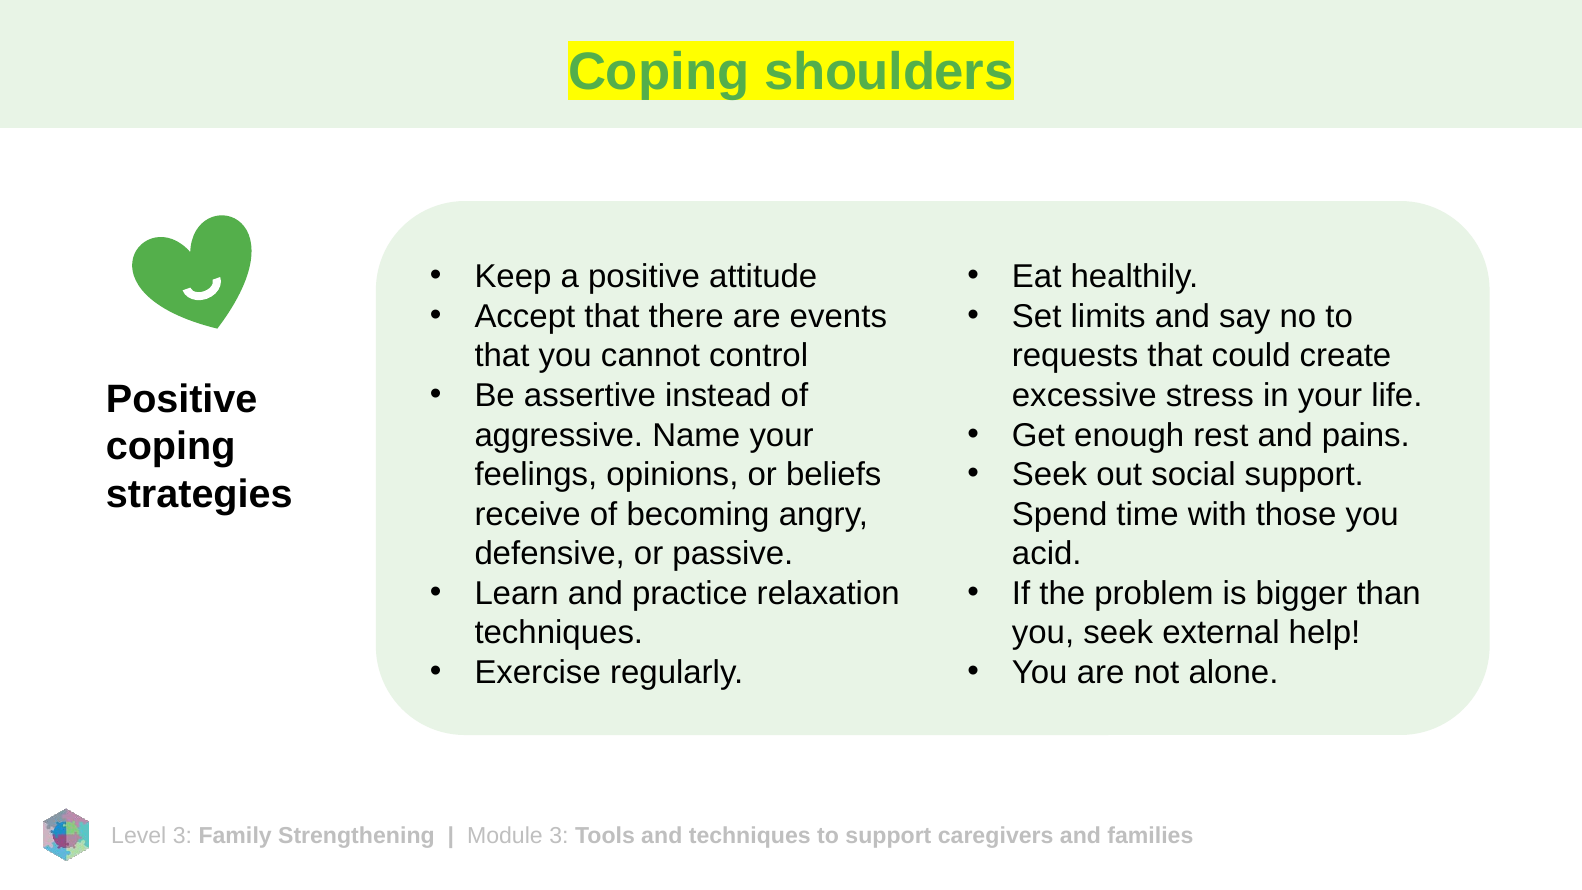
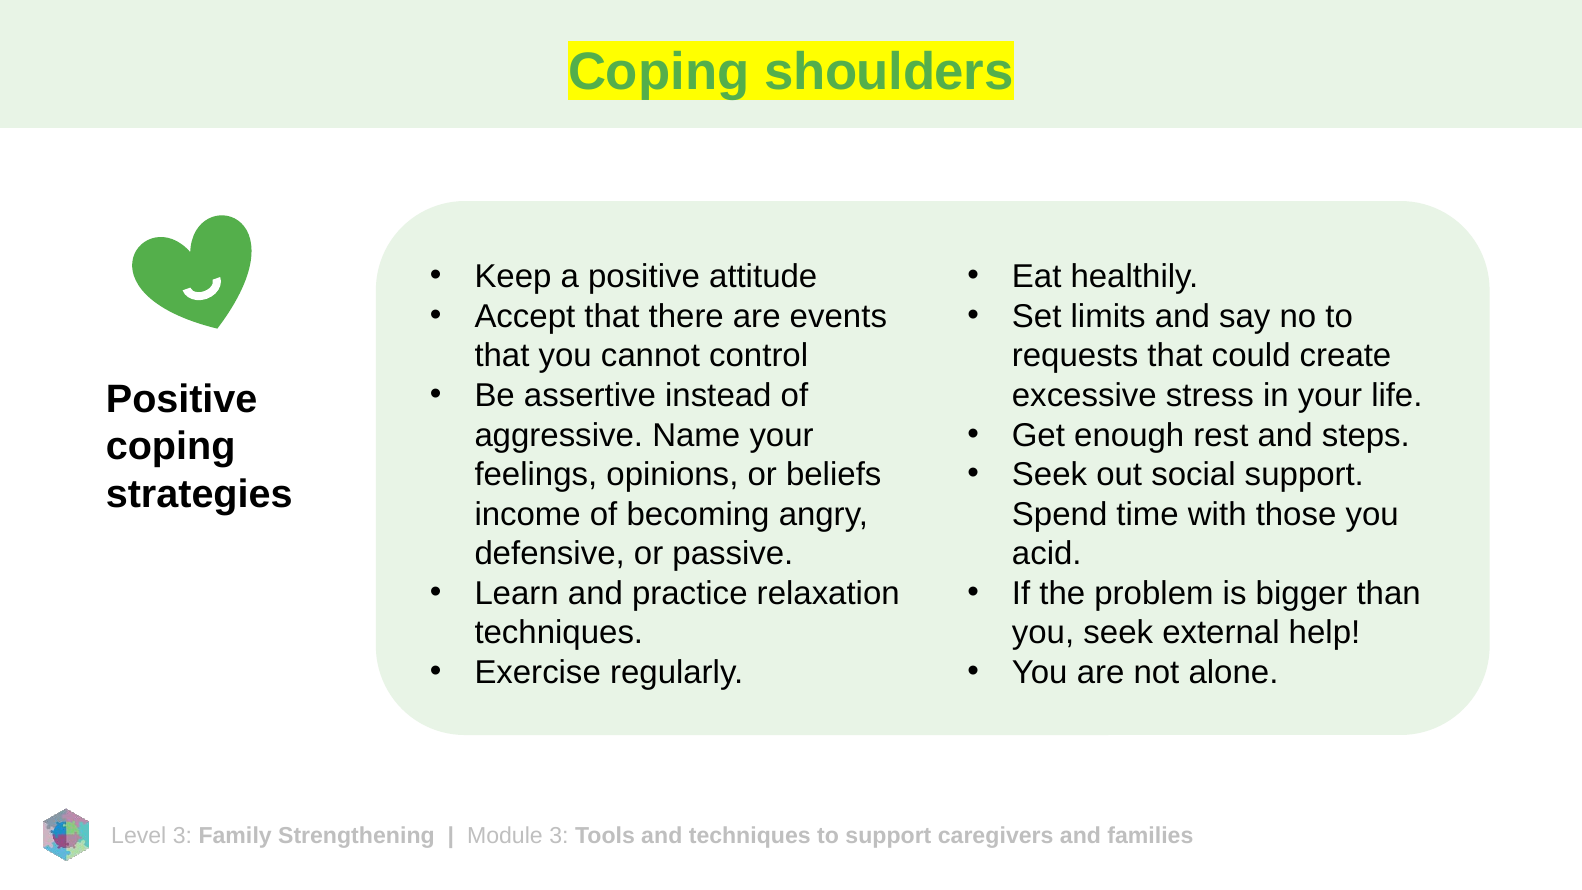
pains: pains -> steps
receive: receive -> income
